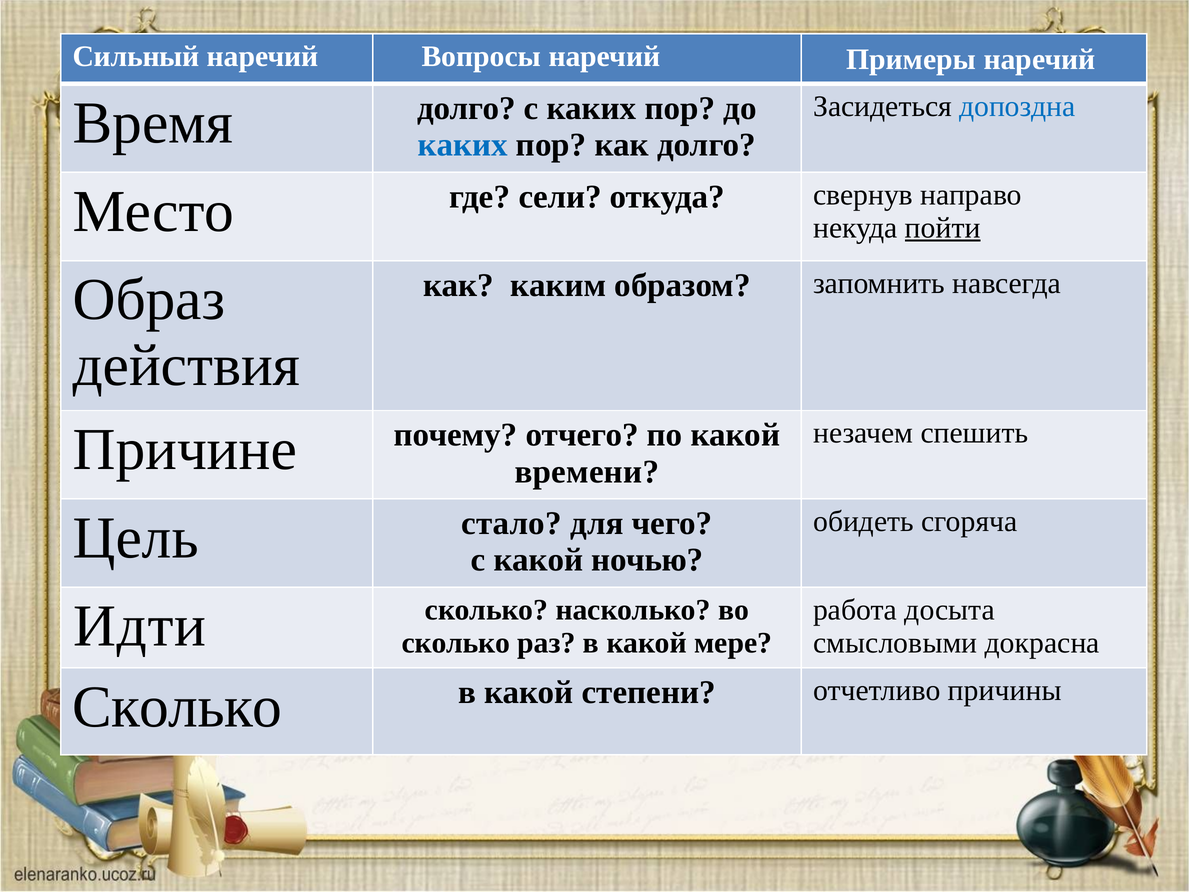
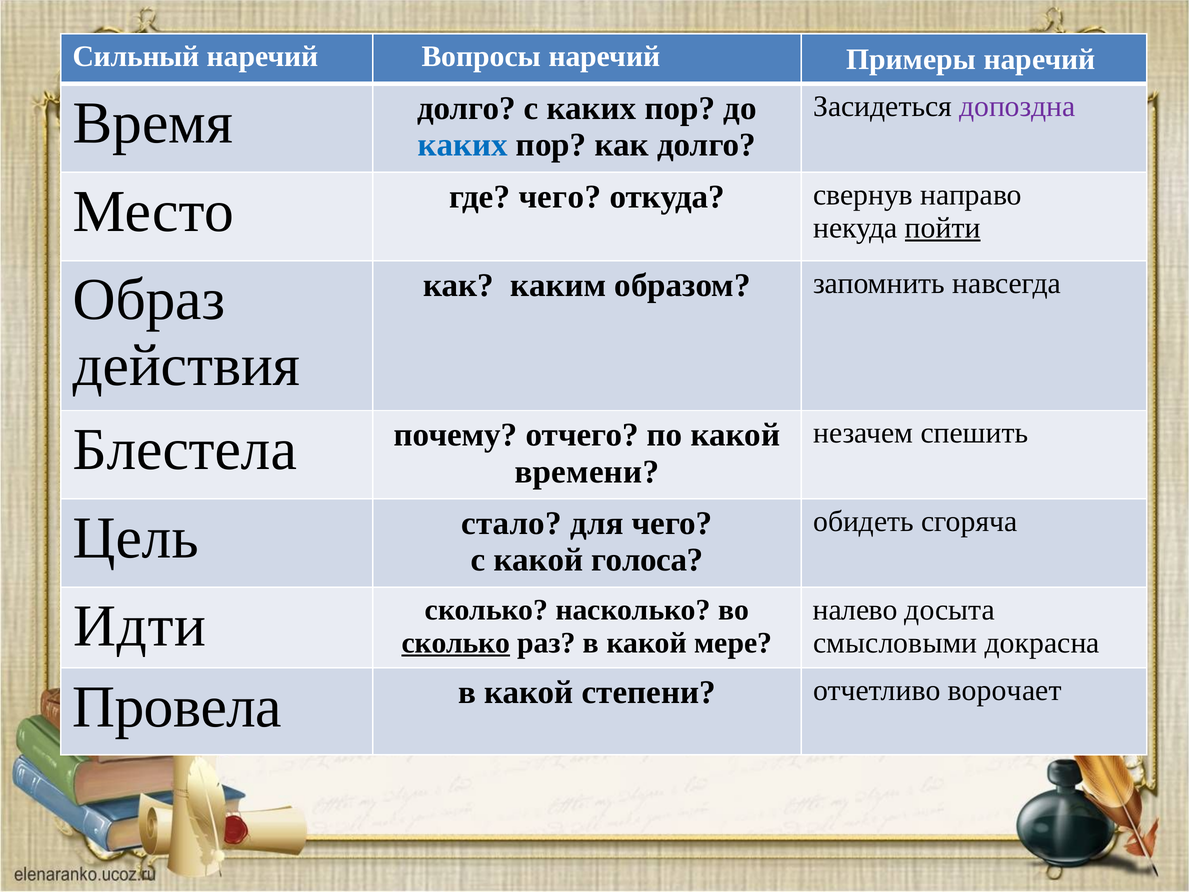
допоздна colour: blue -> purple
где сели: сели -> чего
Причине: Причине -> Блестела
ночью: ночью -> голоса
работа: работа -> налево
сколько at (456, 643) underline: none -> present
Сколько at (177, 707): Сколько -> Провела
причины: причины -> ворочает
